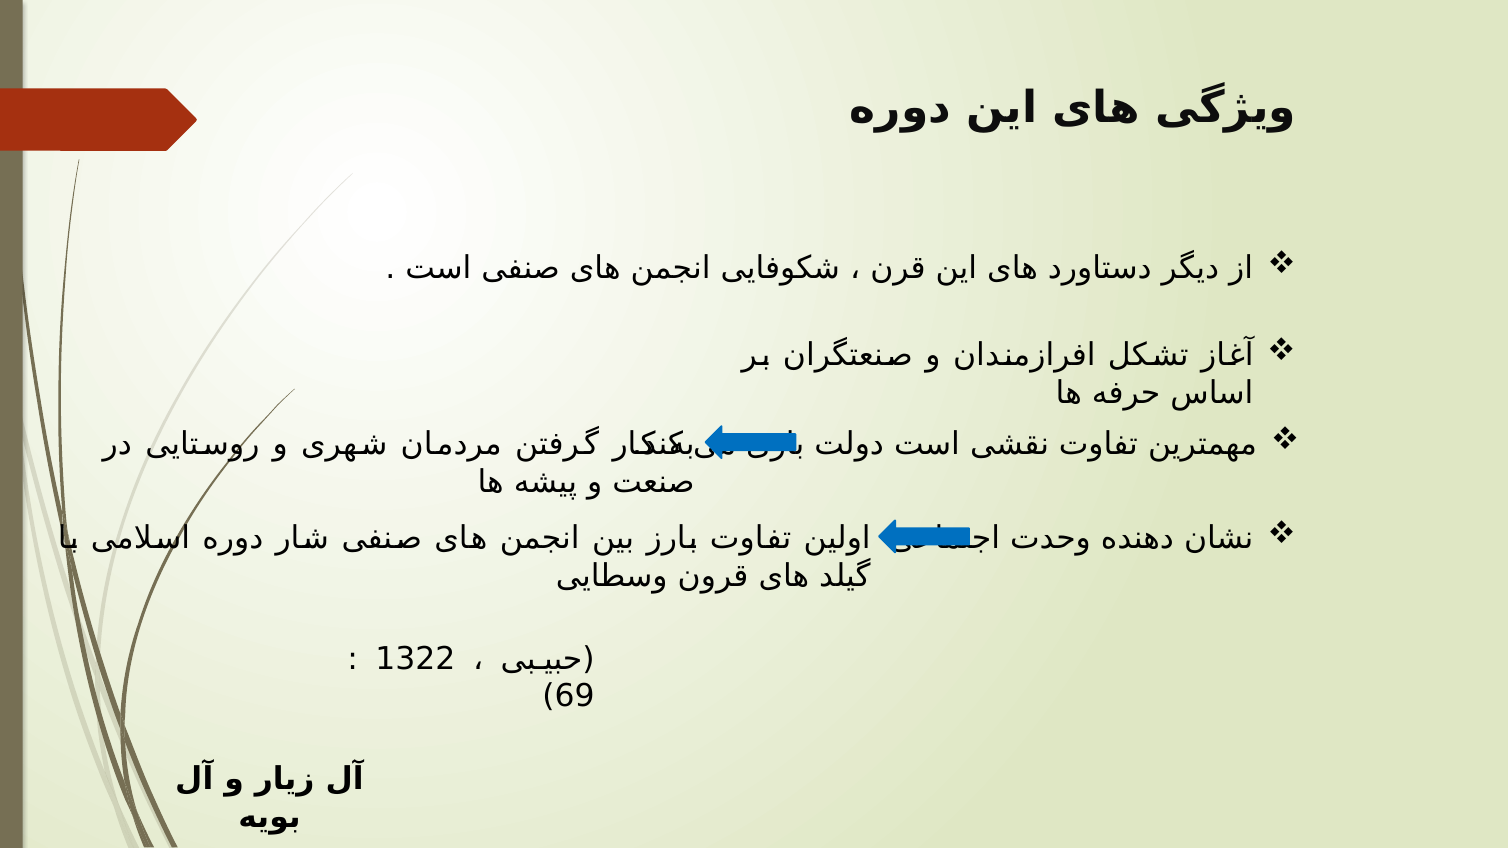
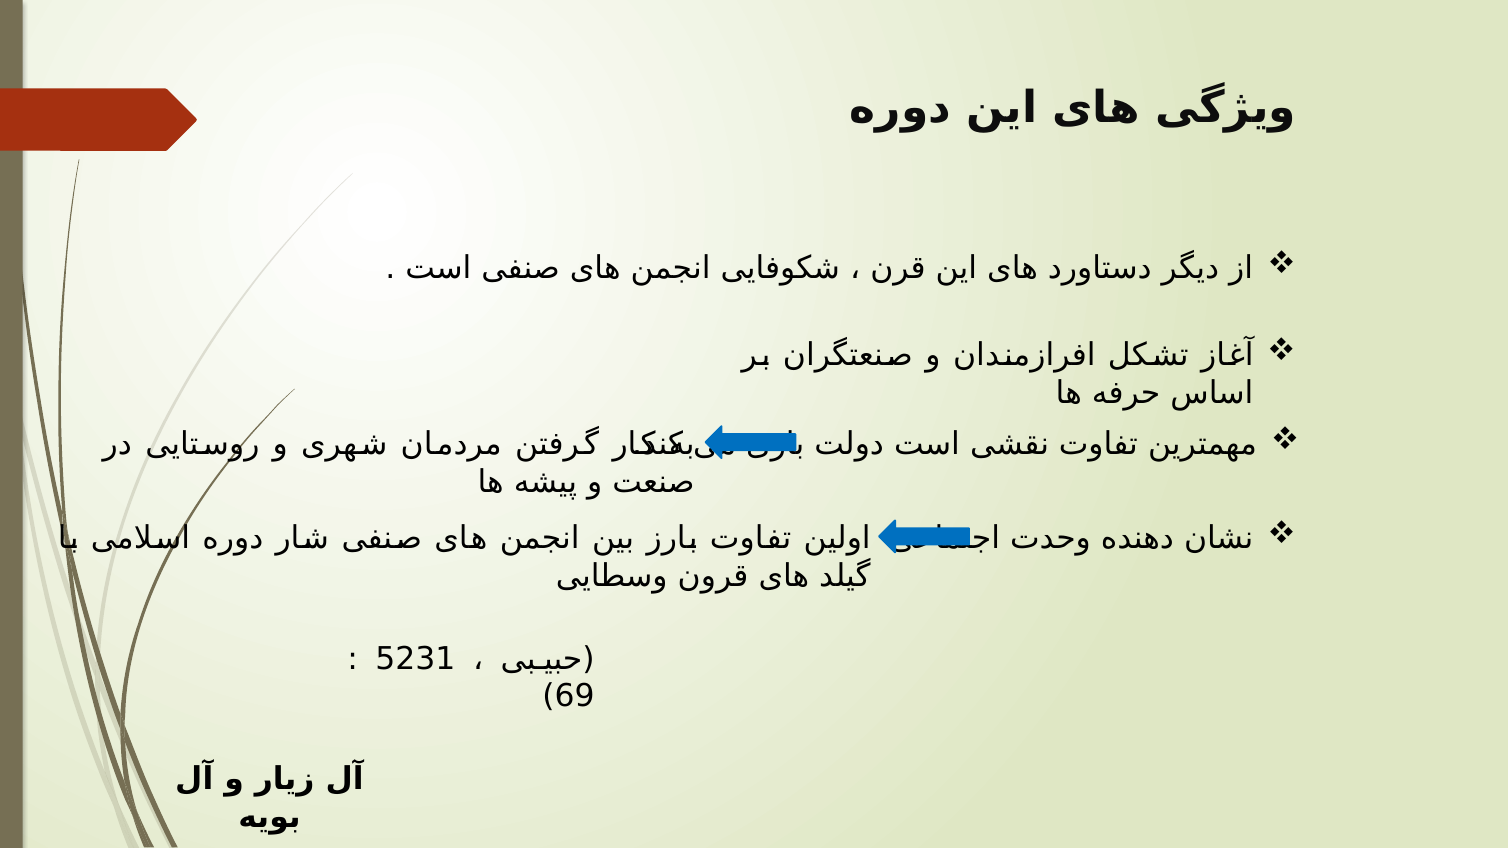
1322: 1322 -> 5231
